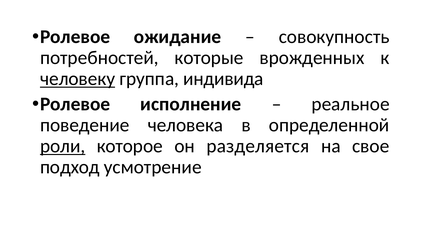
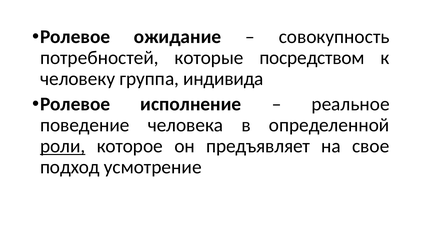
врожденных: врожденных -> посредством
человеку underline: present -> none
разделяется: разделяется -> предъявляет
